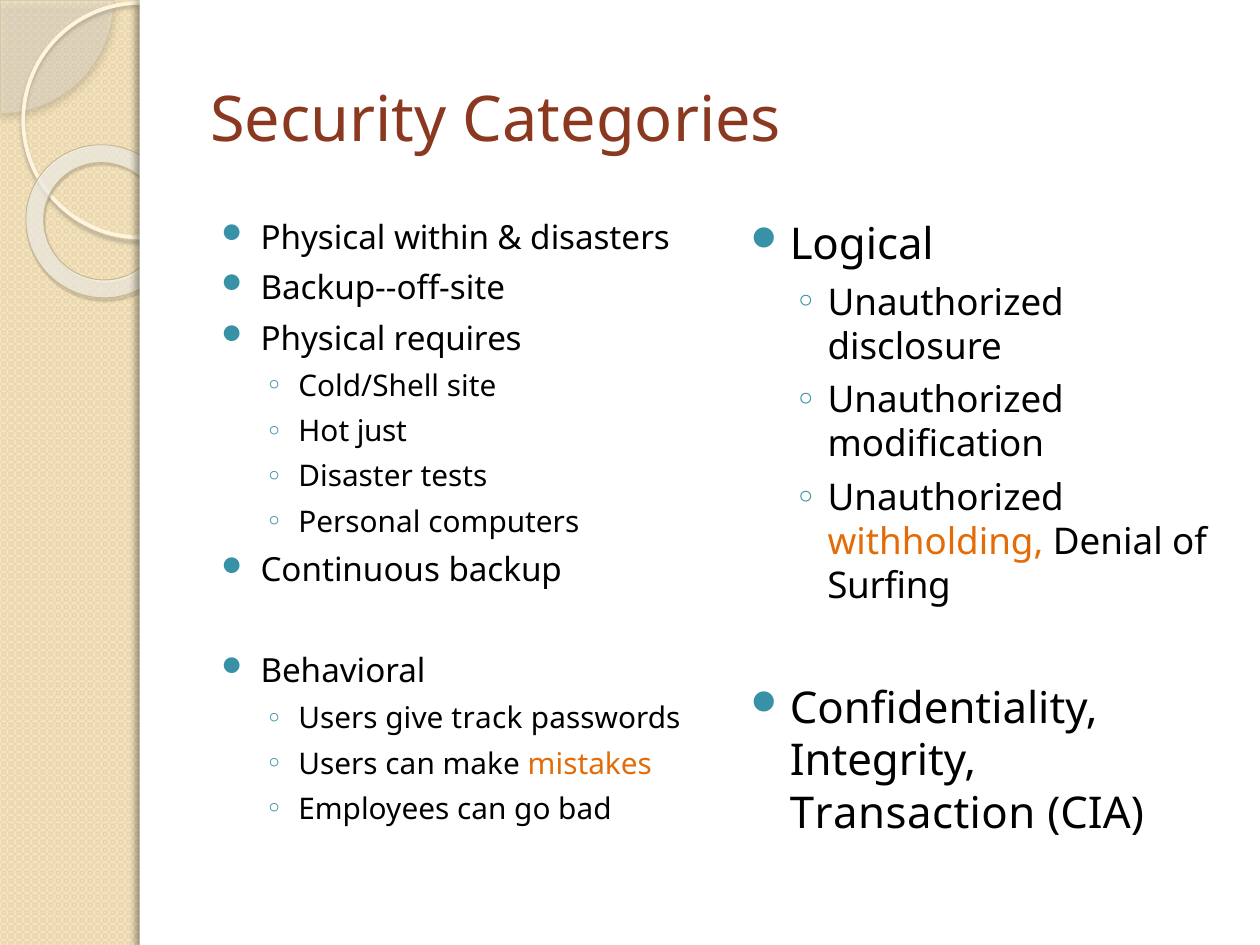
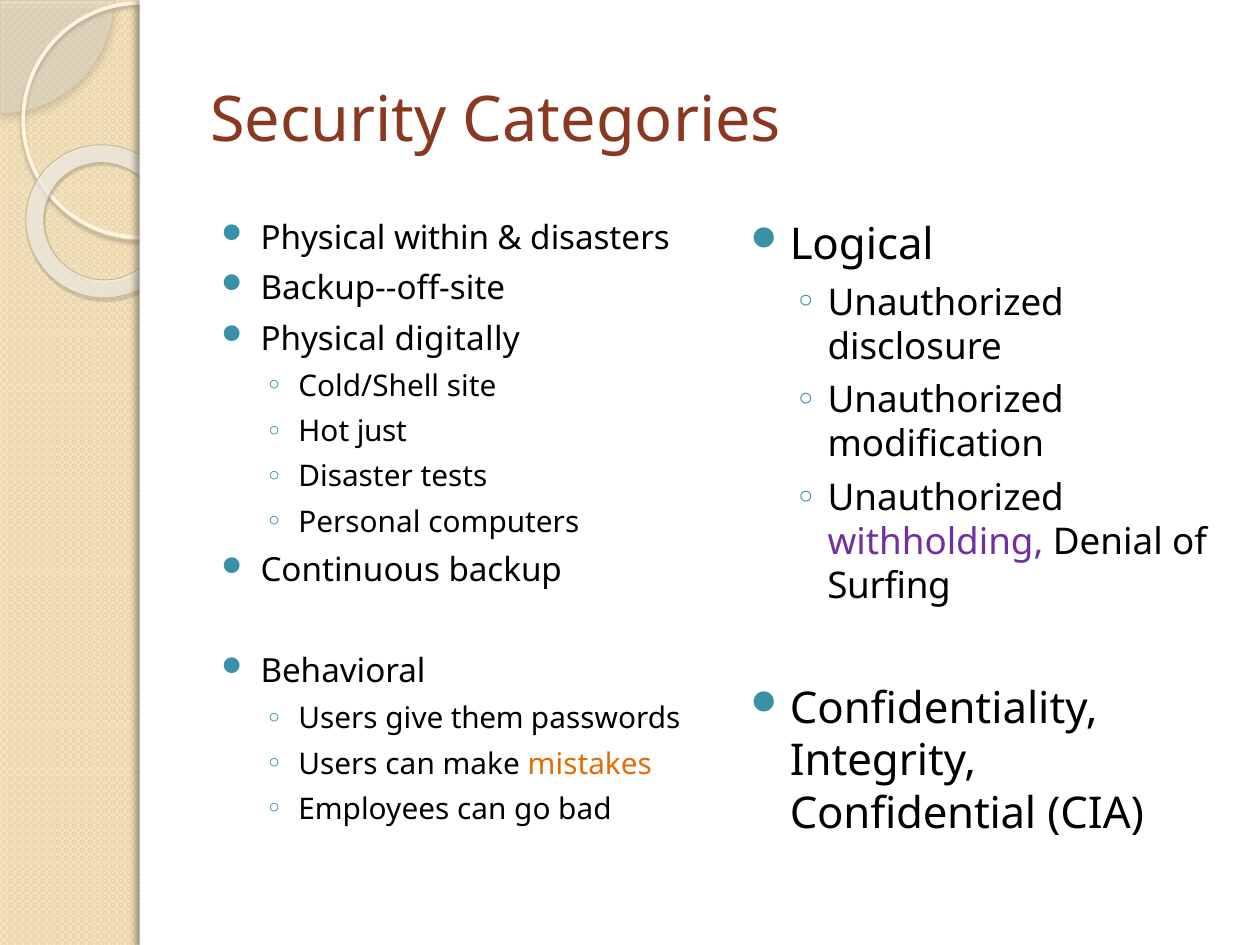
requires: requires -> digitally
withholding colour: orange -> purple
track: track -> them
Transaction: Transaction -> Confidential
